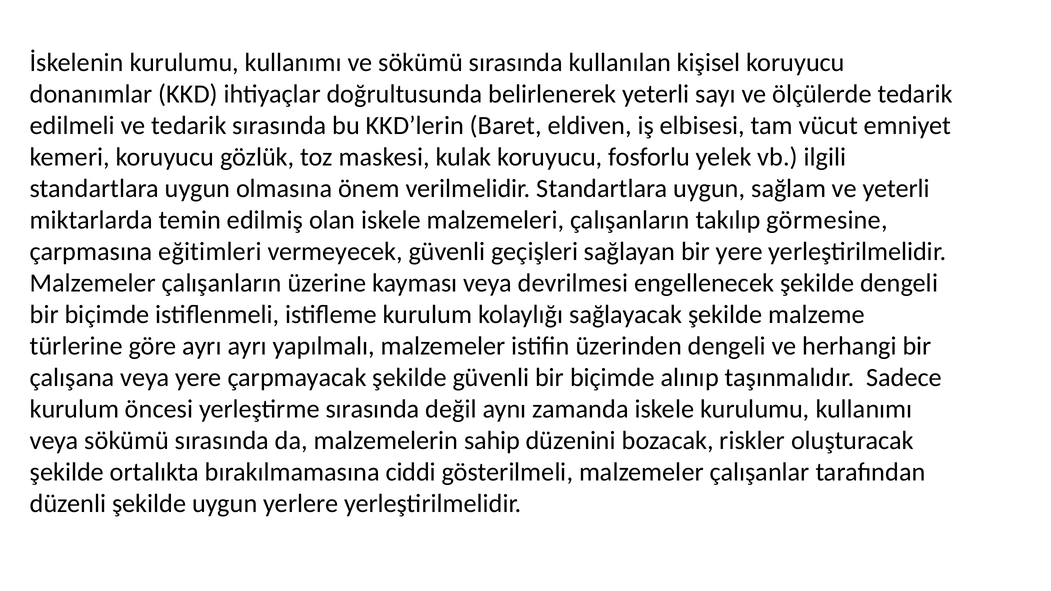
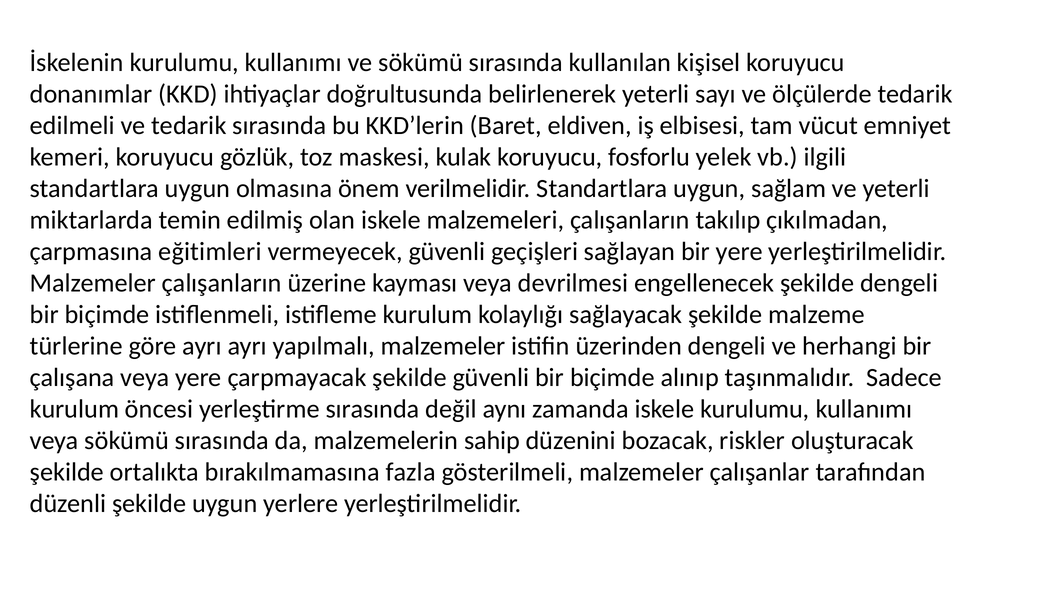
görmesine: görmesine -> çıkılmadan
ciddi: ciddi -> fazla
